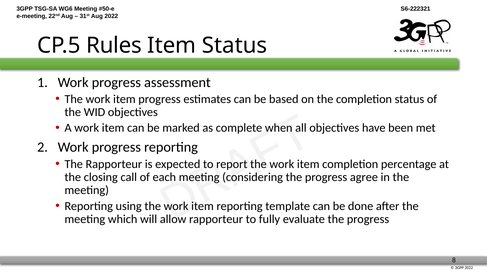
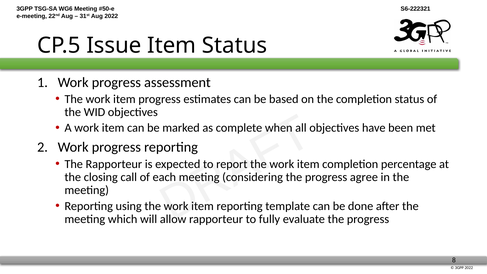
Rules: Rules -> Issue
